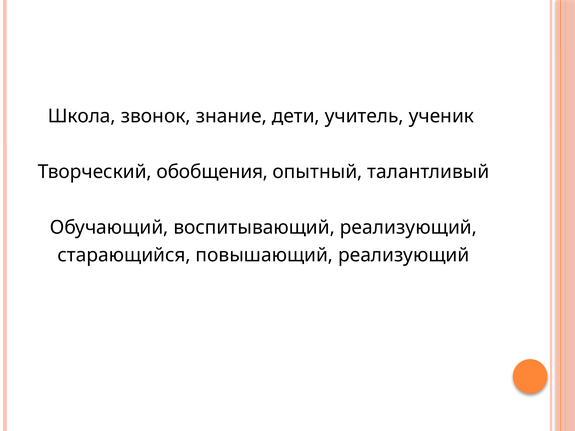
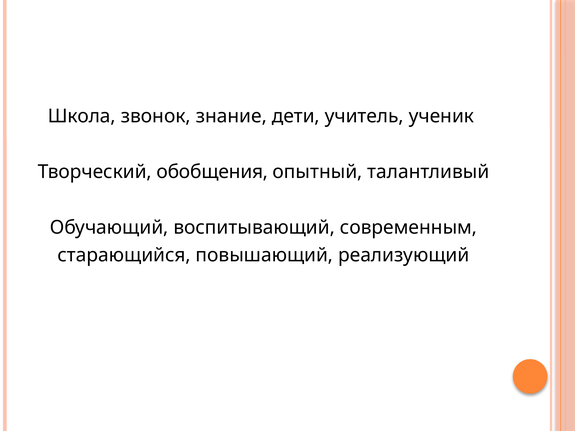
воспитывающий реализующий: реализующий -> современным
